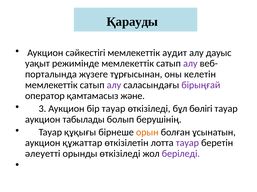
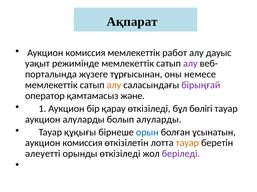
Қарауды: Қарауды -> Ақпарат
сәйкестігі at (85, 53): сәйкестігі -> комиссия
аудит: аудит -> работ
келетін: келетін -> немесе
алу at (114, 85) colour: purple -> orange
3: 3 -> 1
бір тауар: тауар -> қарау
аукцион табылады: табылады -> алуларды
болып берушінің: берушінің -> алуларды
орын colour: orange -> blue
құжаттар at (82, 143): құжаттар -> комиссия
тауар at (187, 143) colour: purple -> orange
